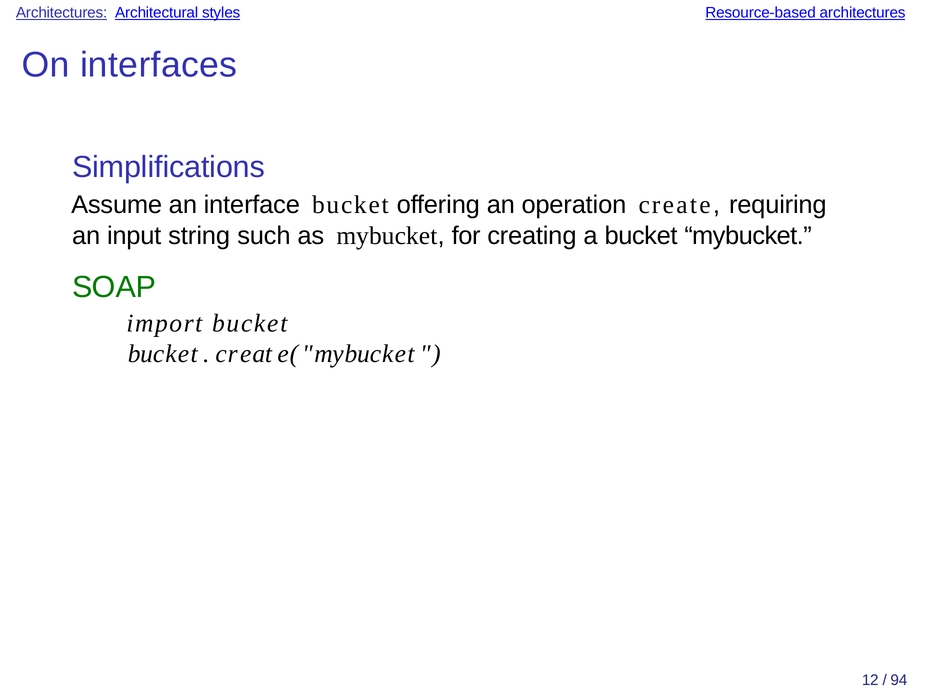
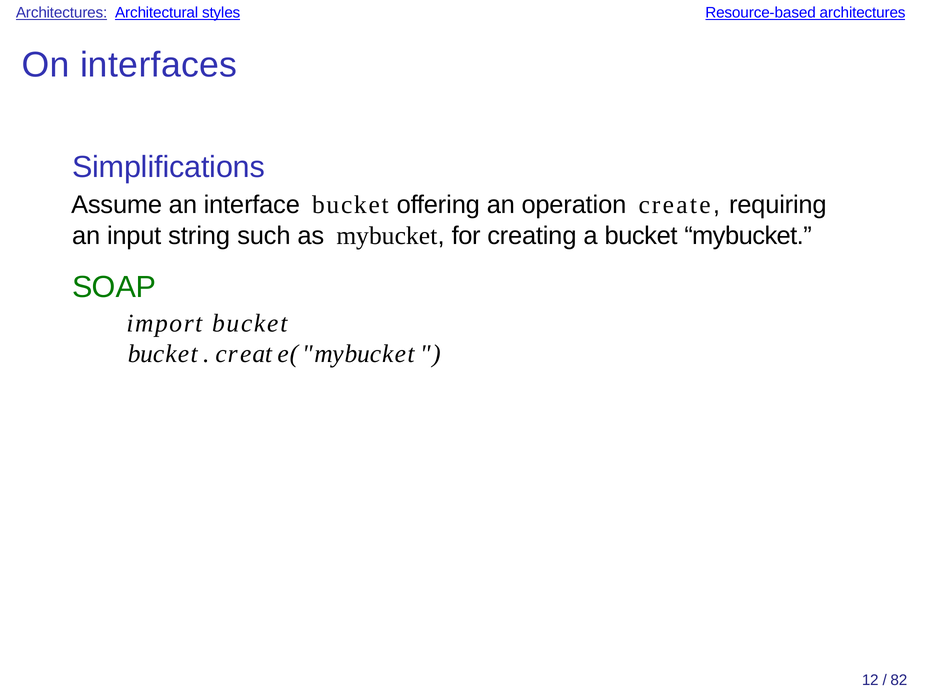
94: 94 -> 82
